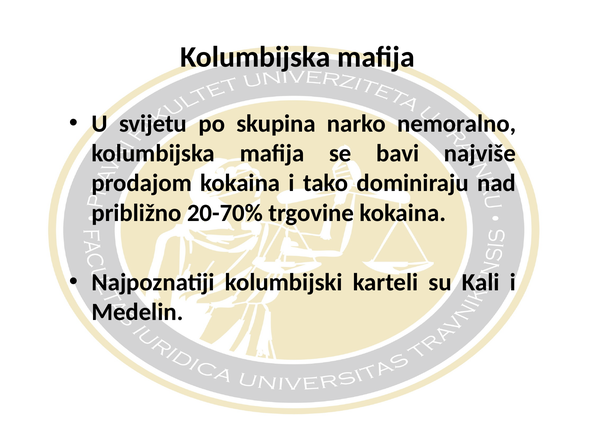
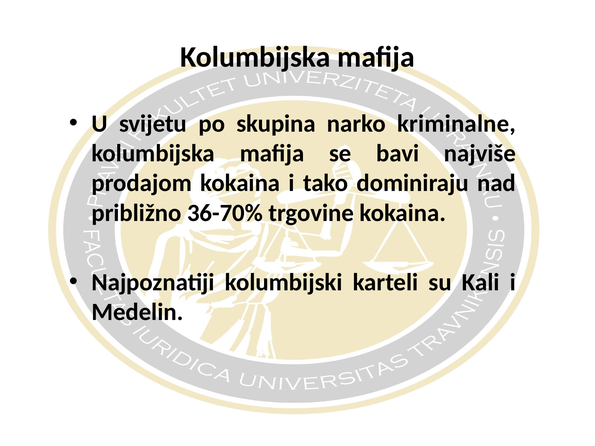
nemoralno: nemoralno -> kriminalne
20-70%: 20-70% -> 36-70%
